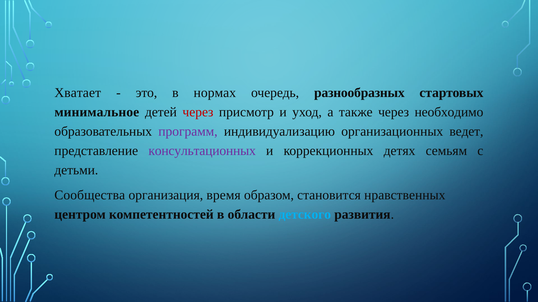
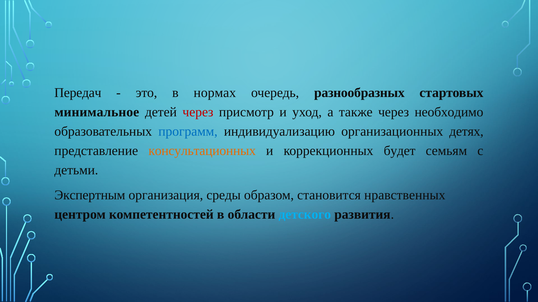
Хватает: Хватает -> Передач
программ colour: purple -> blue
ведет: ведет -> детях
консультационных colour: purple -> orange
детях: детях -> будет
Сообщества: Сообщества -> Экспертным
время: время -> среды
